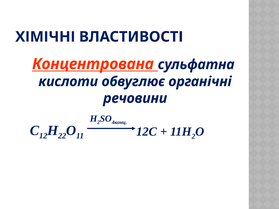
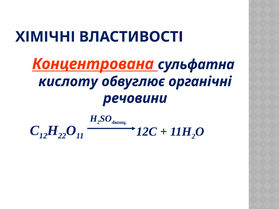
кислоти: кислоти -> кислоту
